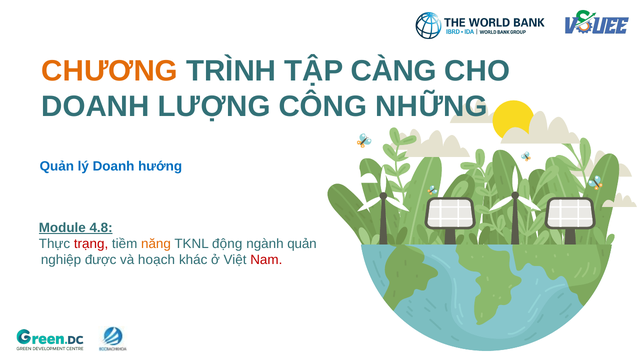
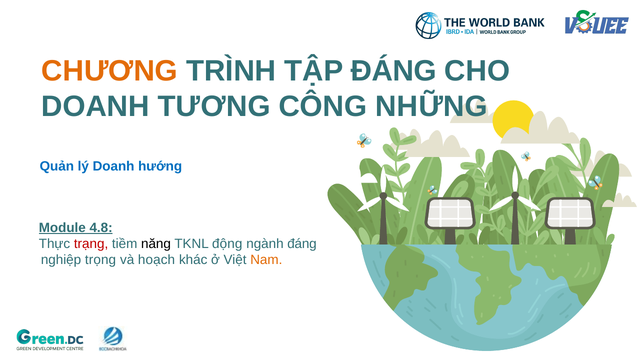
TẬP CÀNG: CÀNG -> ĐÁNG
LƯỢNG: LƯỢNG -> TƯƠNG
năng colour: orange -> black
ngành quản: quản -> đáng
được: được -> trọng
Nam colour: red -> orange
